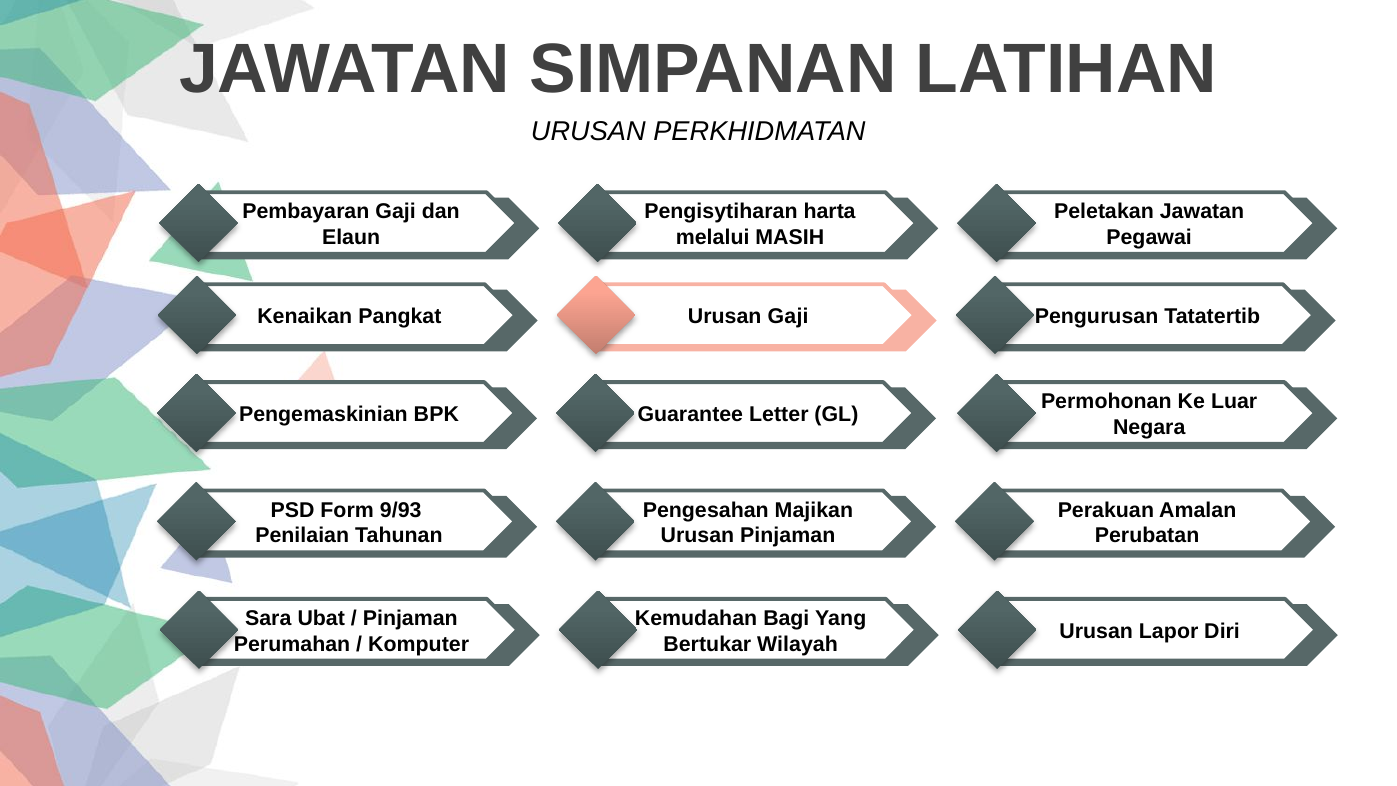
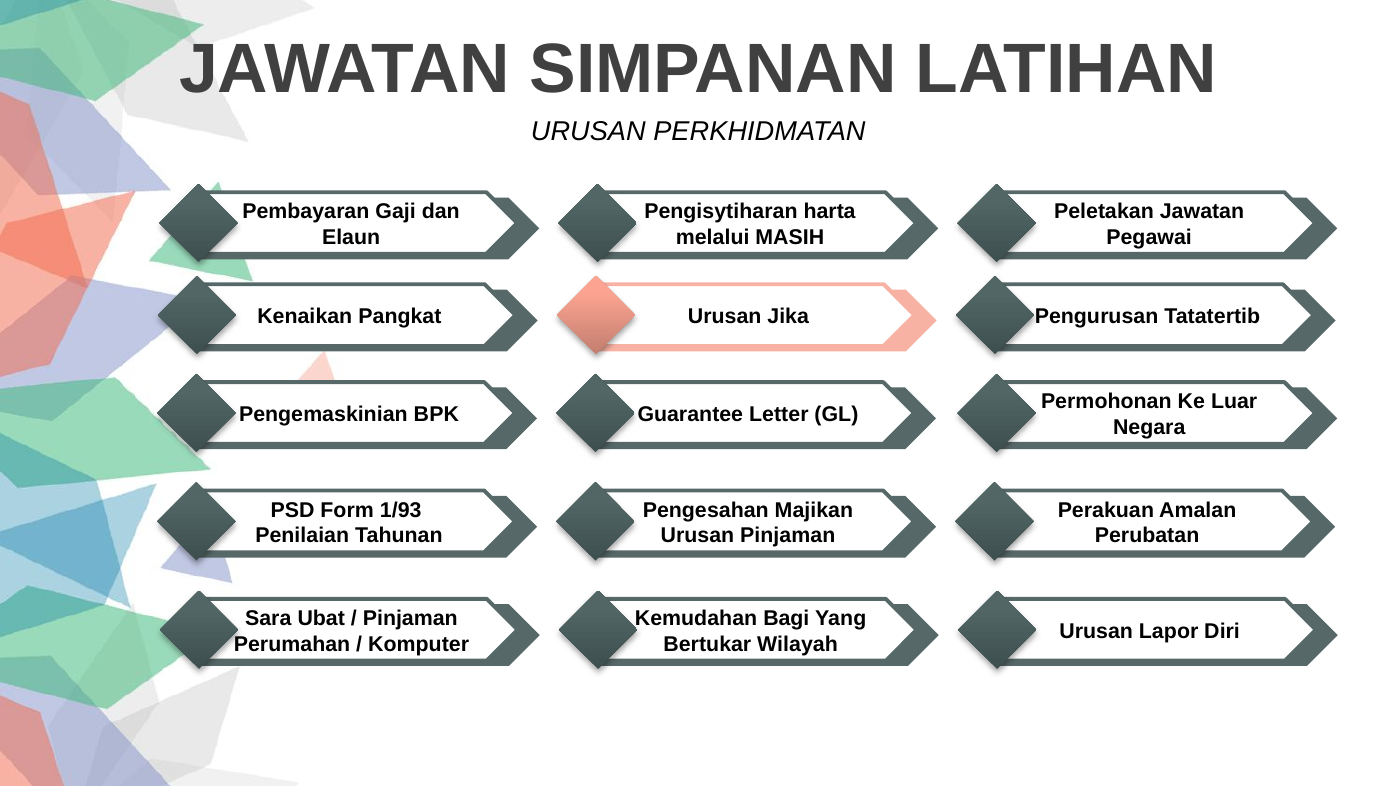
Urusan Gaji: Gaji -> Jika
9/93: 9/93 -> 1/93
